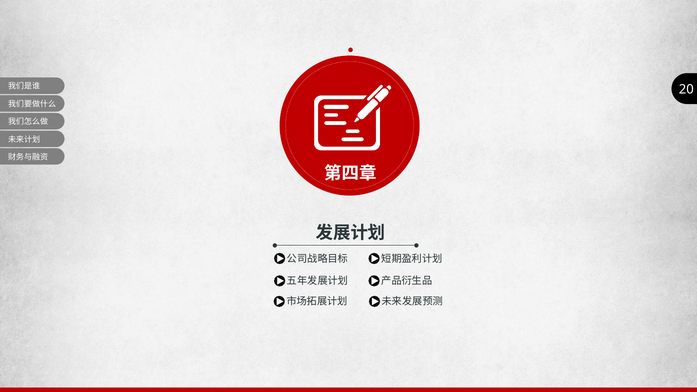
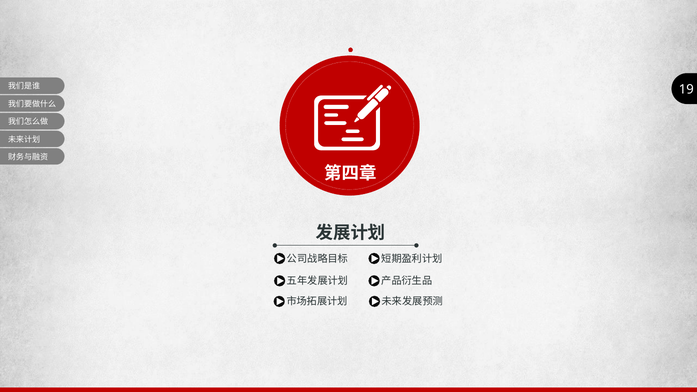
20: 20 -> 19
